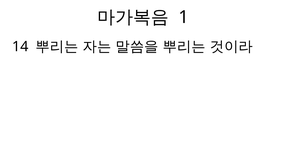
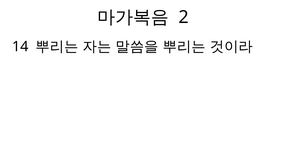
1: 1 -> 2
